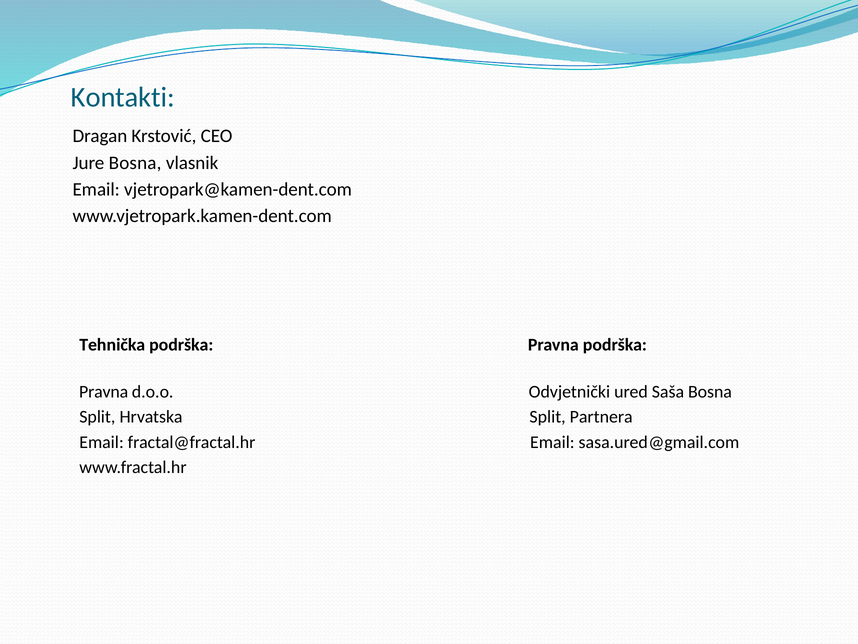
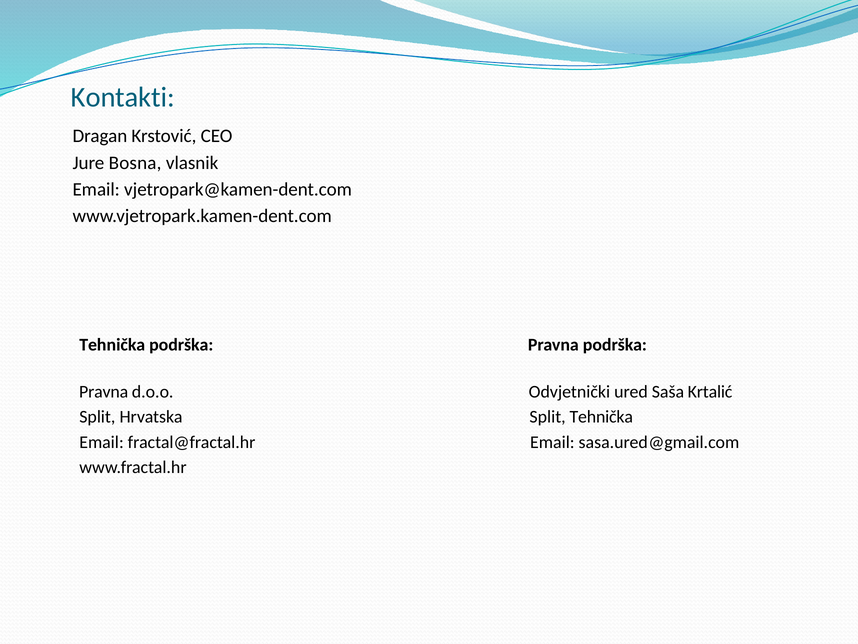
Saša Bosna: Bosna -> Krtalić
Split Partnera: Partnera -> Tehnička
